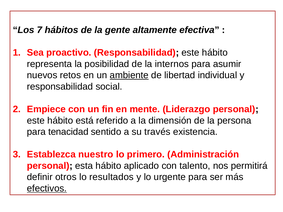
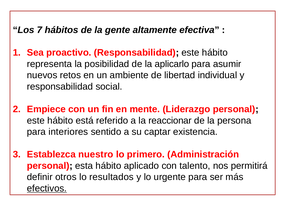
internos: internos -> aplicarlo
ambiente underline: present -> none
dimensión: dimensión -> reaccionar
tenacidad: tenacidad -> interiores
través: través -> captar
